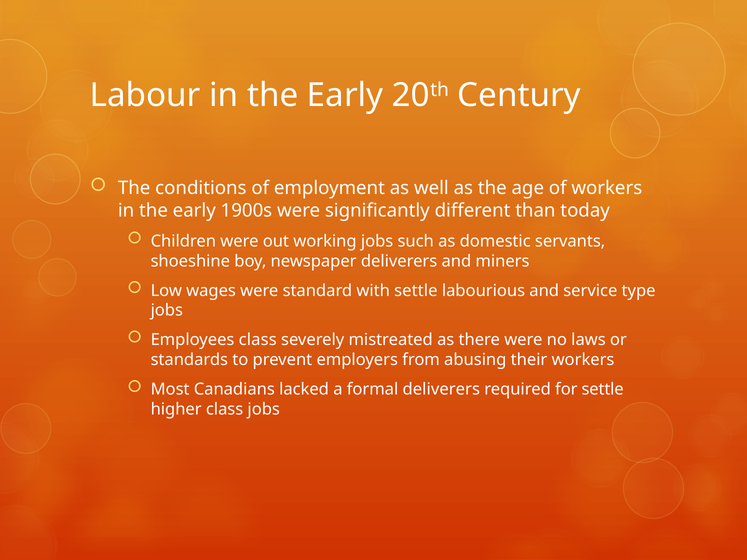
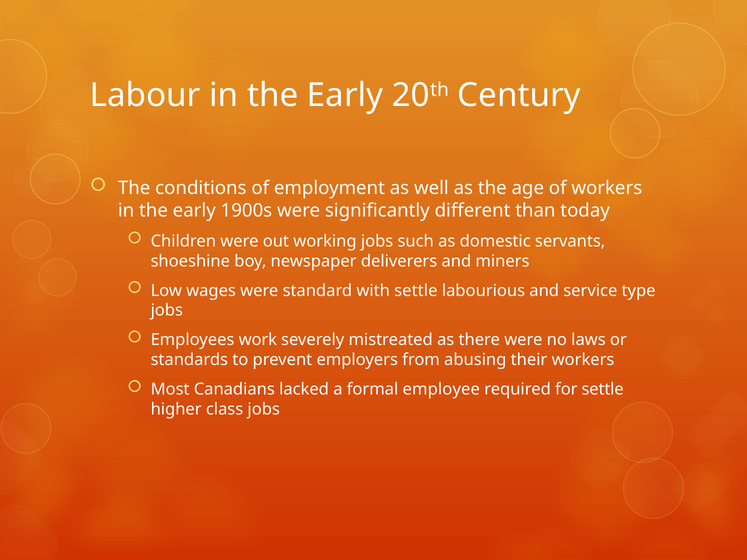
Employees class: class -> work
formal deliverers: deliverers -> employee
